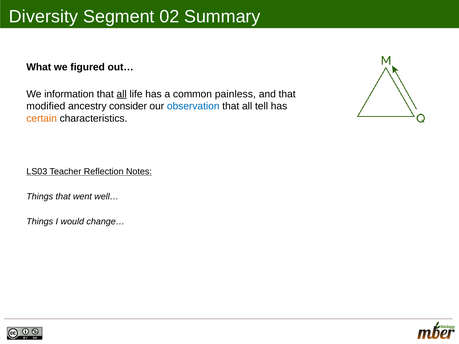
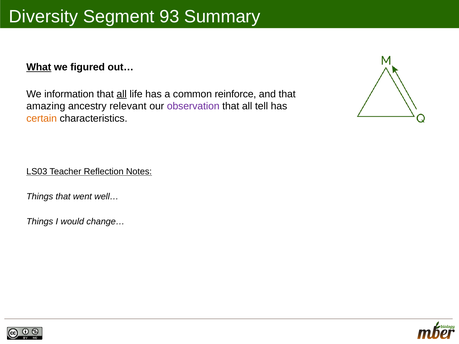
02: 02 -> 93
What underline: none -> present
painless: painless -> reinforce
modified: modified -> amazing
consider: consider -> relevant
observation colour: blue -> purple
